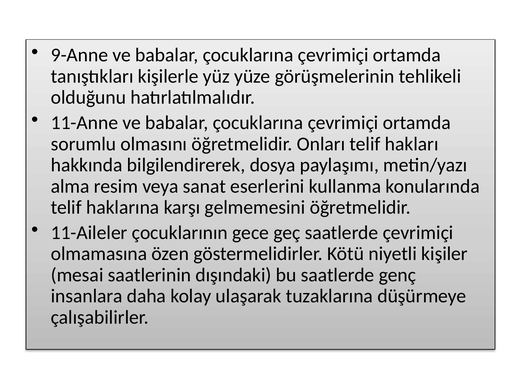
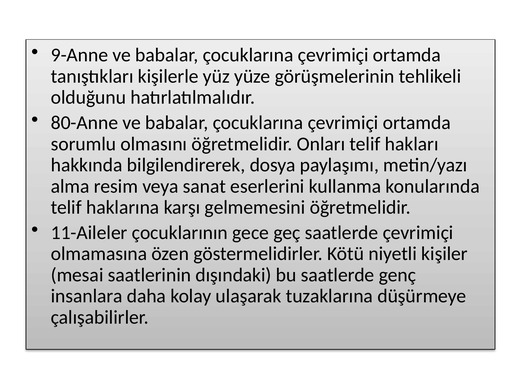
11-Anne: 11-Anne -> 80-Anne
